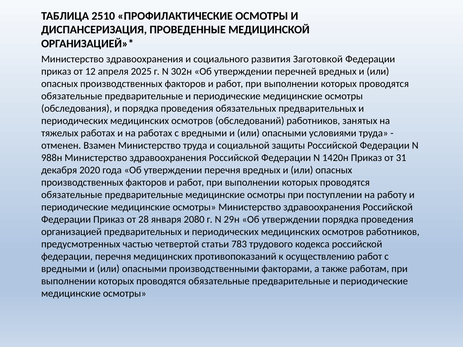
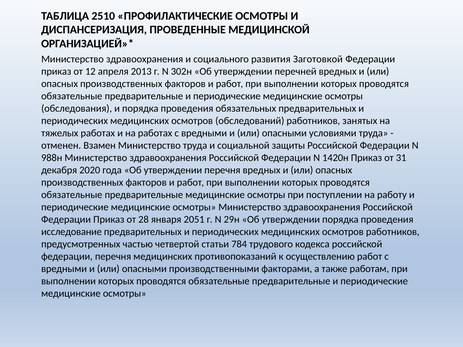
2025: 2025 -> 2013
2080: 2080 -> 2051
организацией: организацией -> исследование
783: 783 -> 784
